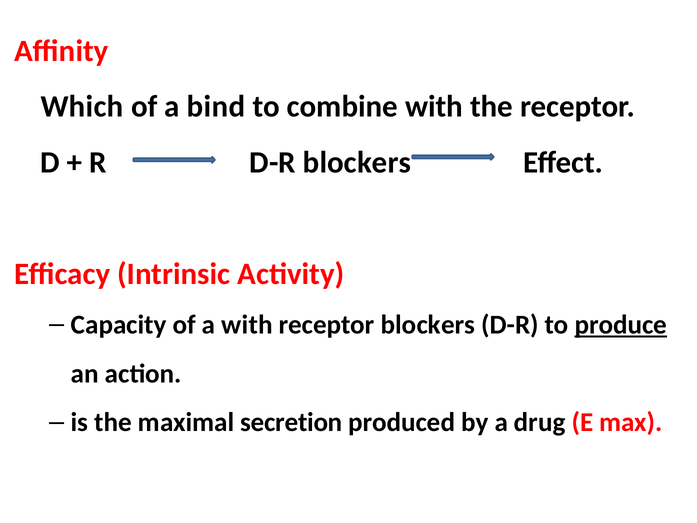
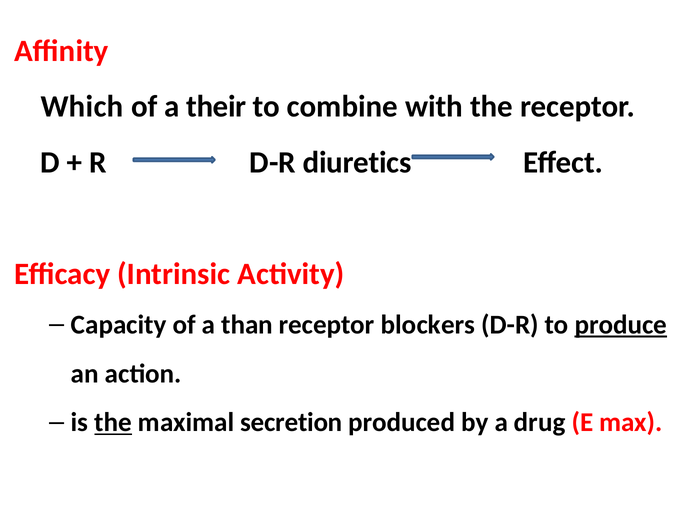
bind: bind -> their
D-R blockers: blockers -> diuretics
a with: with -> than
the at (113, 422) underline: none -> present
